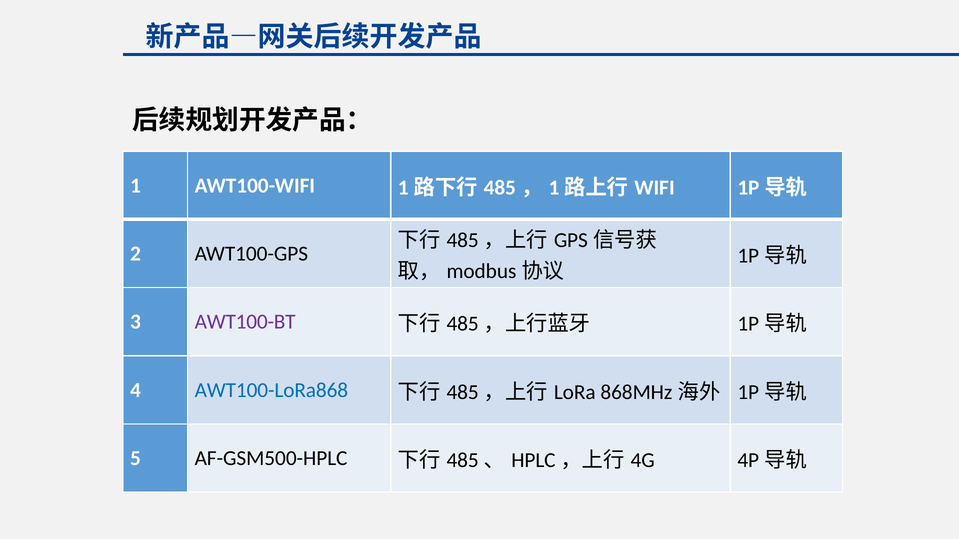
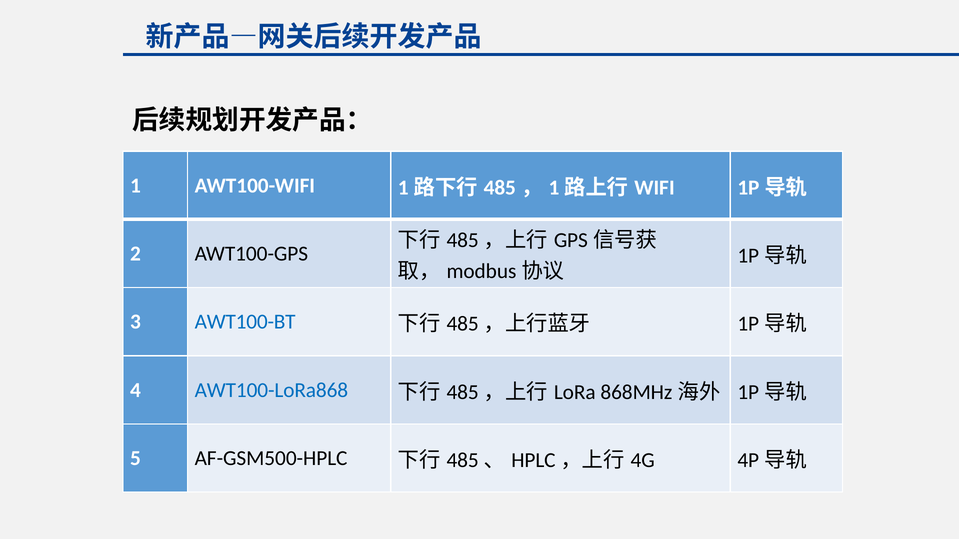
AWT100-BT colour: purple -> blue
